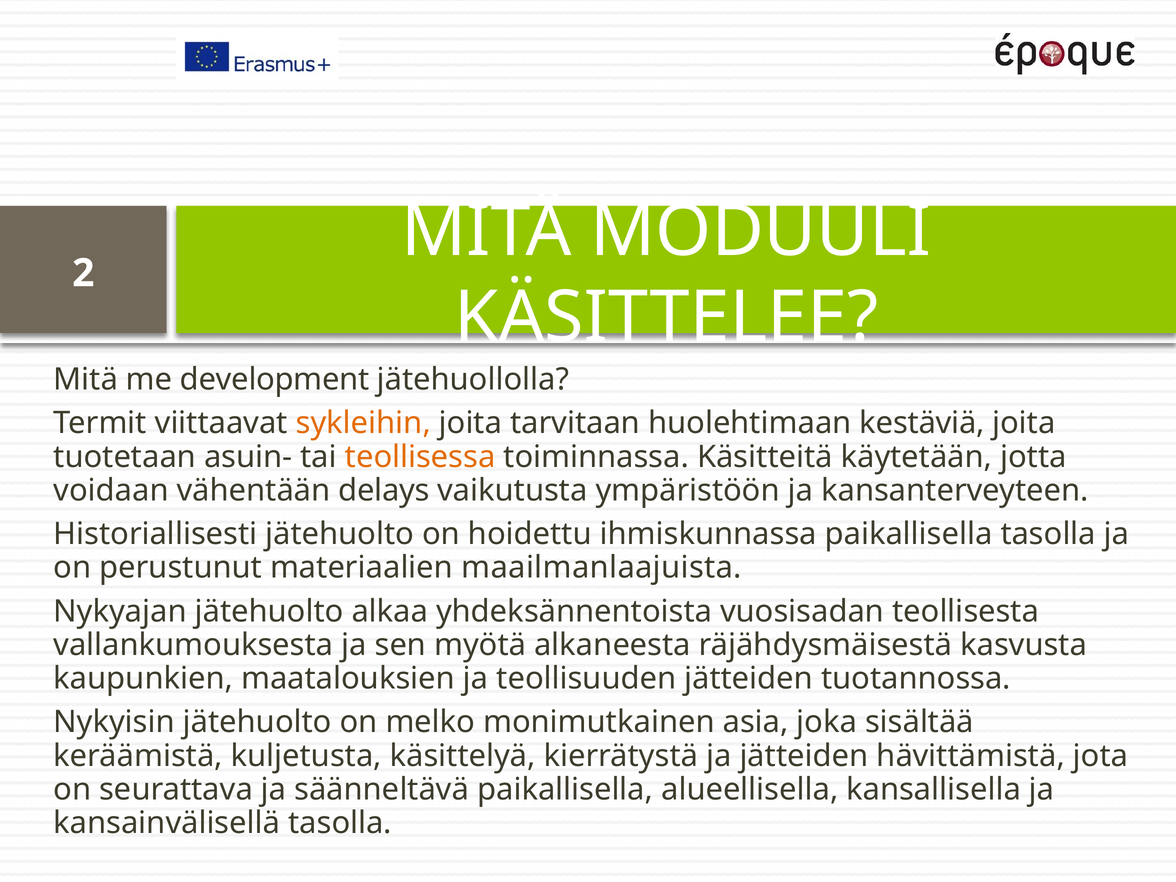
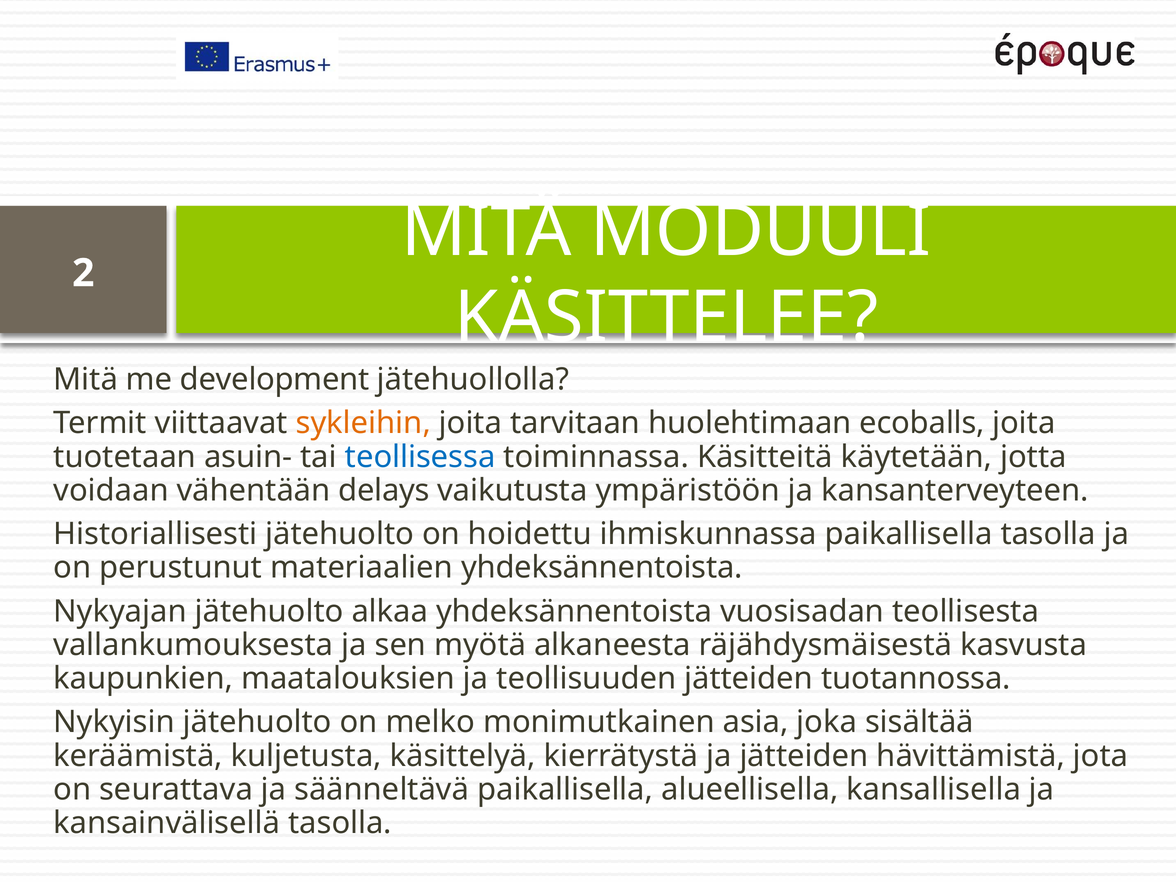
kestäviä: kestäviä -> ecoballs
teollisessa colour: orange -> blue
materiaalien maailmanlaajuista: maailmanlaajuista -> yhdeksännentoista
